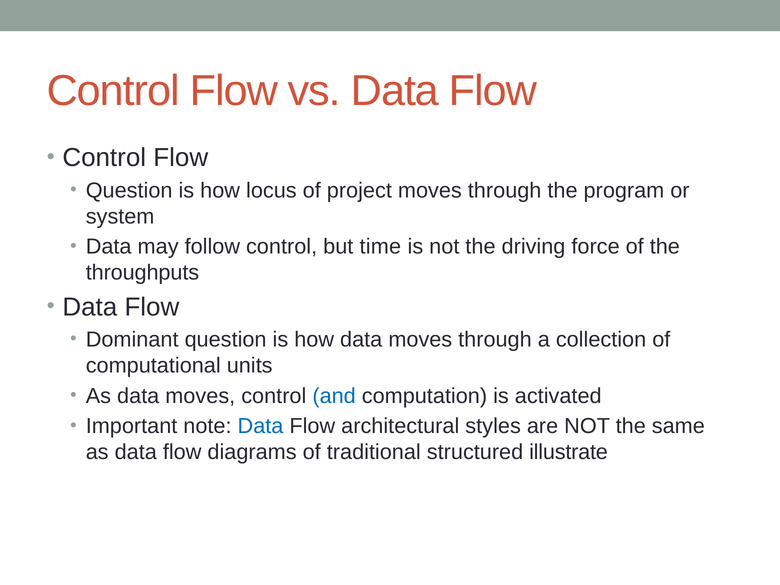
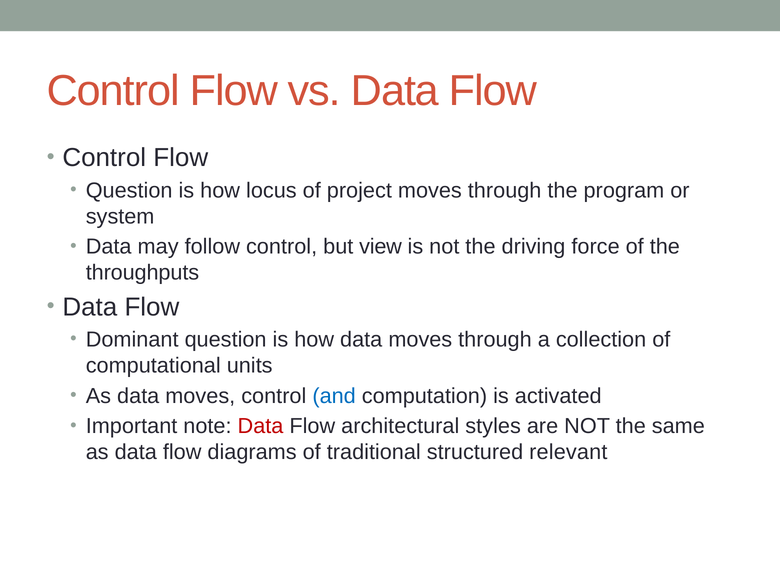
time: time -> view
Data at (260, 426) colour: blue -> red
illustrate: illustrate -> relevant
